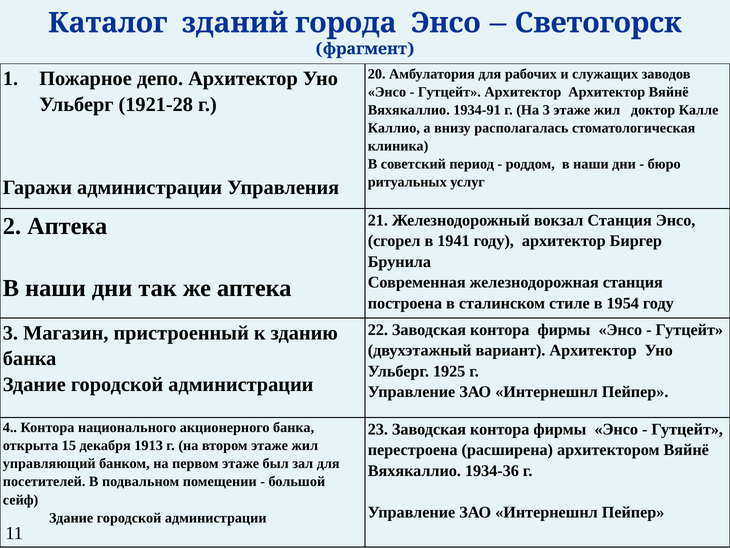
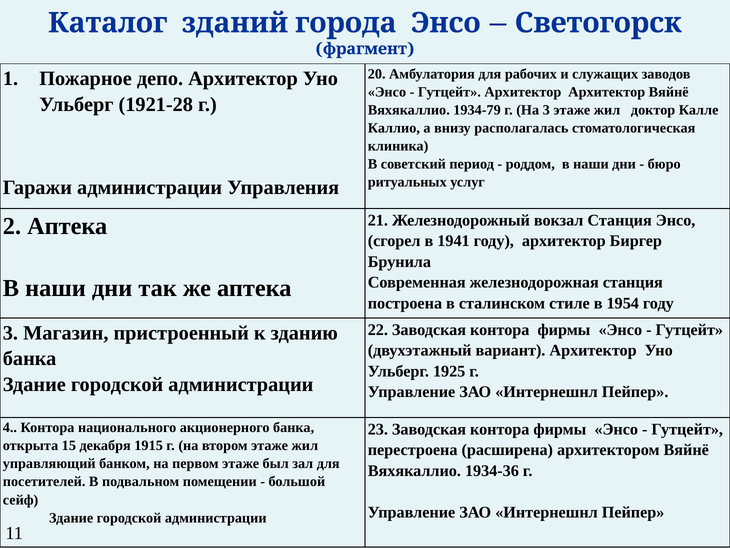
1934-91: 1934-91 -> 1934-79
1913: 1913 -> 1915
